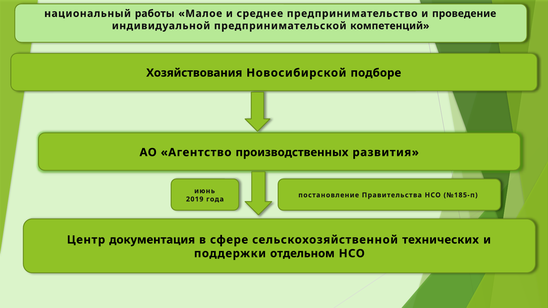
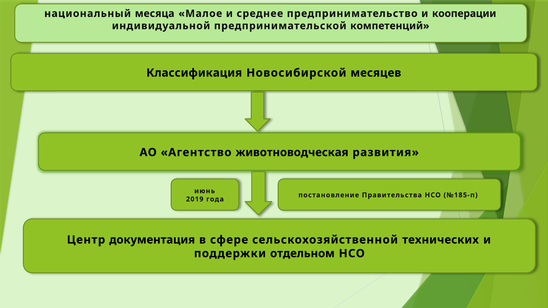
работы: работы -> месяца
проведение: проведение -> кооперации
Хозяйствования: Хозяйствования -> Классификация
подборе: подборе -> месяцев
производственных: производственных -> животноводческая
